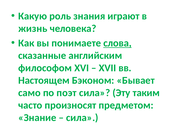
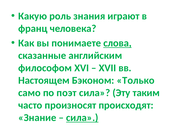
жизнь: жизнь -> франц
Бывает: Бывает -> Только
предметом: предметом -> происходят
сила at (82, 118) underline: none -> present
